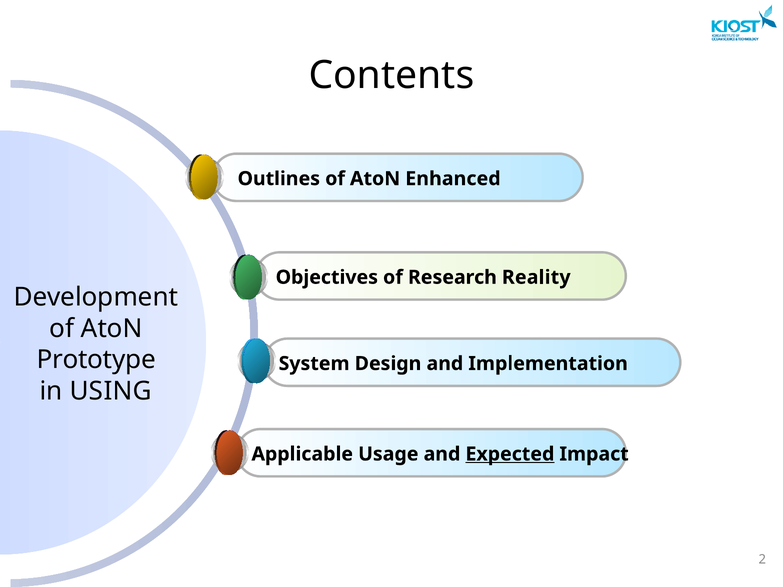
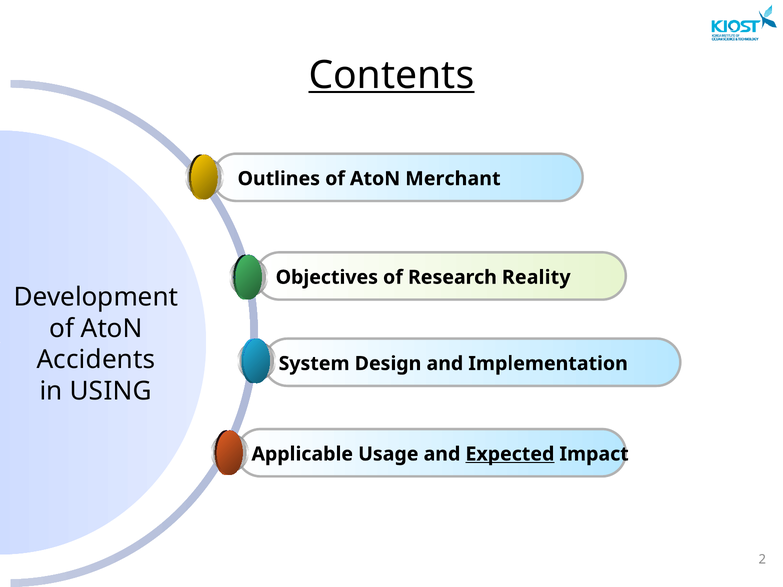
Contents underline: none -> present
Enhanced: Enhanced -> Merchant
Prototype: Prototype -> Accidents
